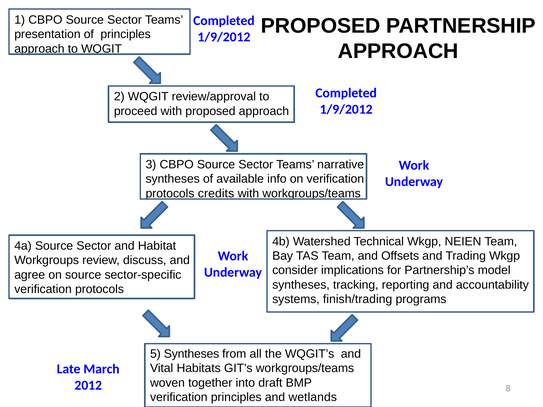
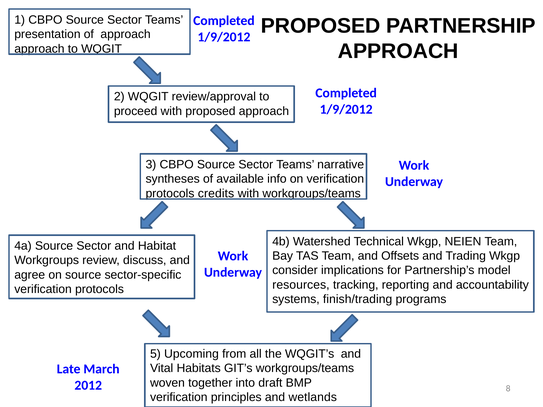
of principles: principles -> approach
syntheses at (301, 285): syntheses -> resources
5 Syntheses: Syntheses -> Upcoming
